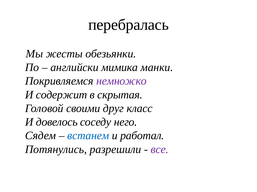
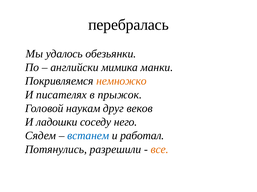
жесты: жесты -> удалось
немножко colour: purple -> orange
содержит: содержит -> писателях
скрытая: скрытая -> прыжок
своими: своими -> наукам
класс: класс -> веков
довелось: довелось -> ладошки
все colour: purple -> orange
